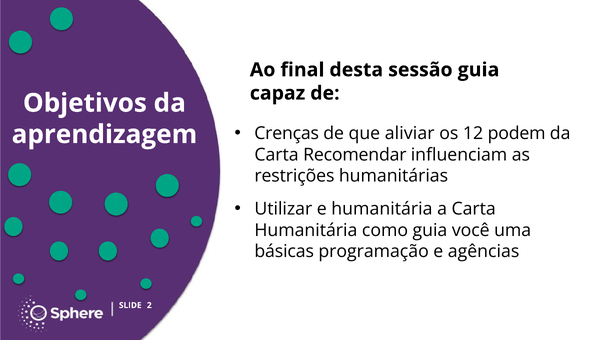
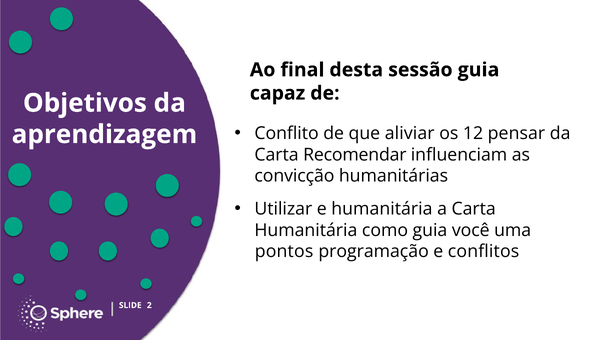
Crenças: Crenças -> Conflito
podem: podem -> pensar
restrições: restrições -> convicção
básicas: básicas -> pontos
agências: agências -> conflitos
